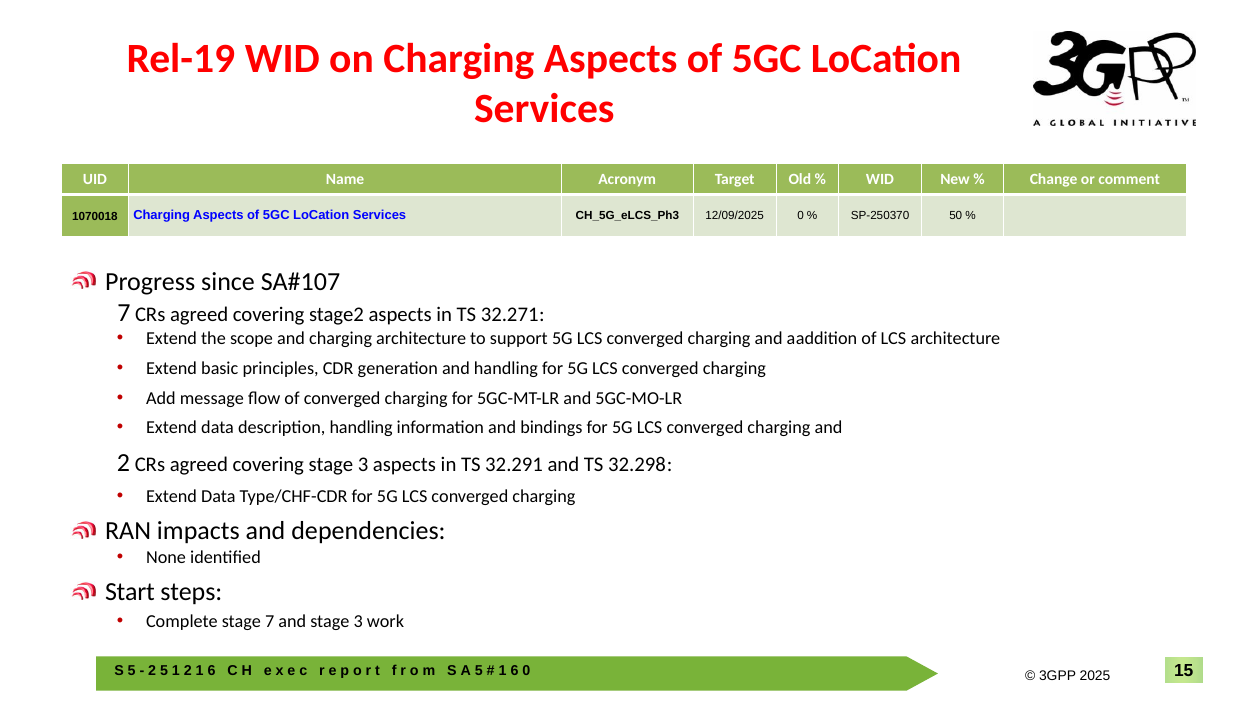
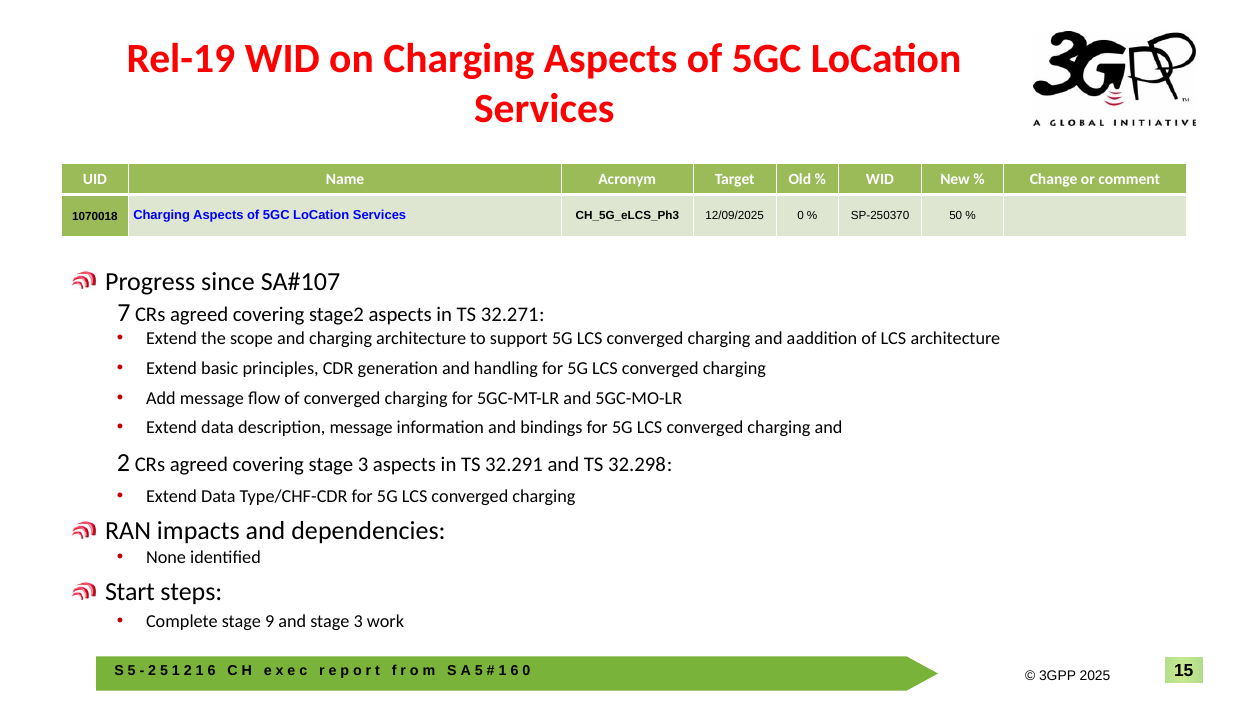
description handling: handling -> message
stage 7: 7 -> 9
